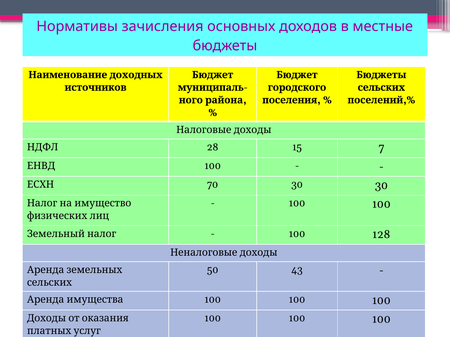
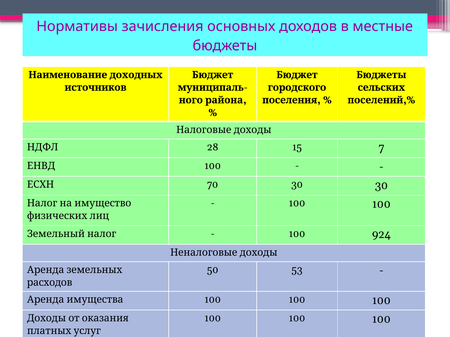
128: 128 -> 924
43: 43 -> 53
сельских at (50, 283): сельских -> расходов
